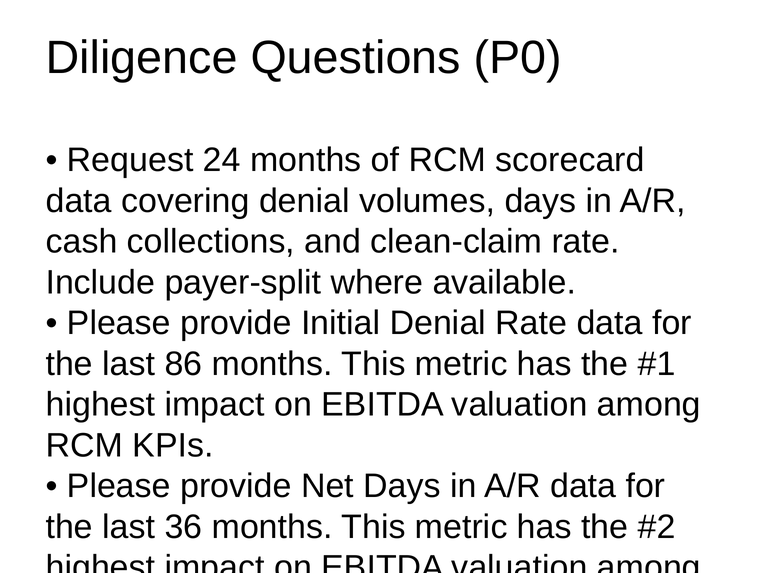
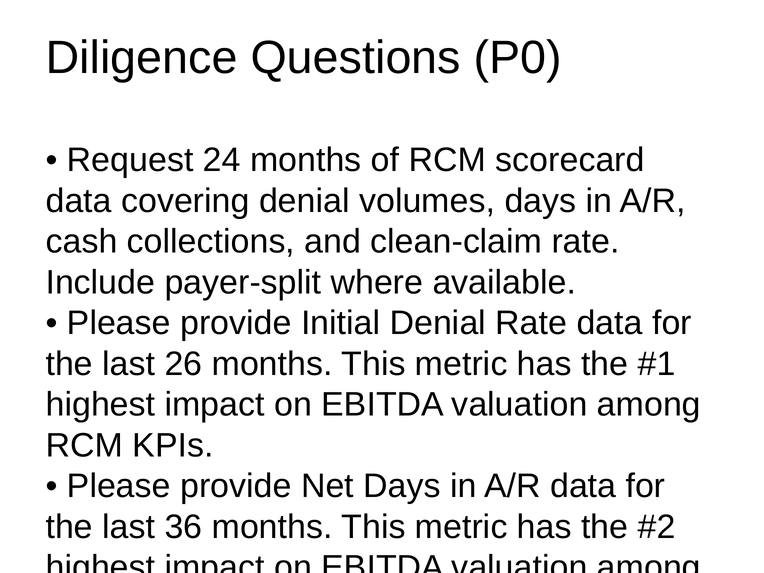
86: 86 -> 26
